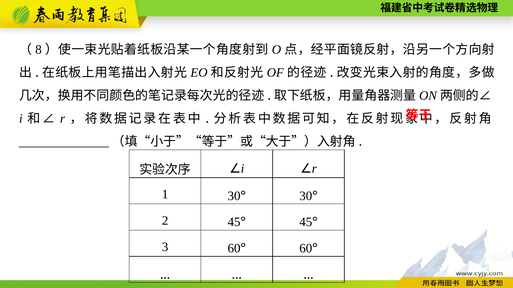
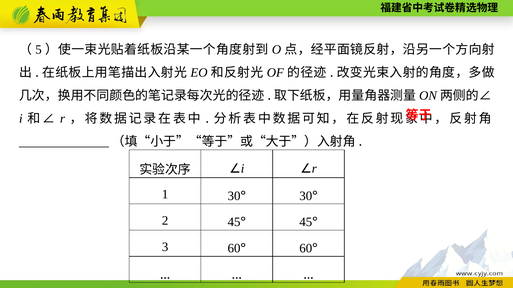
8: 8 -> 5
